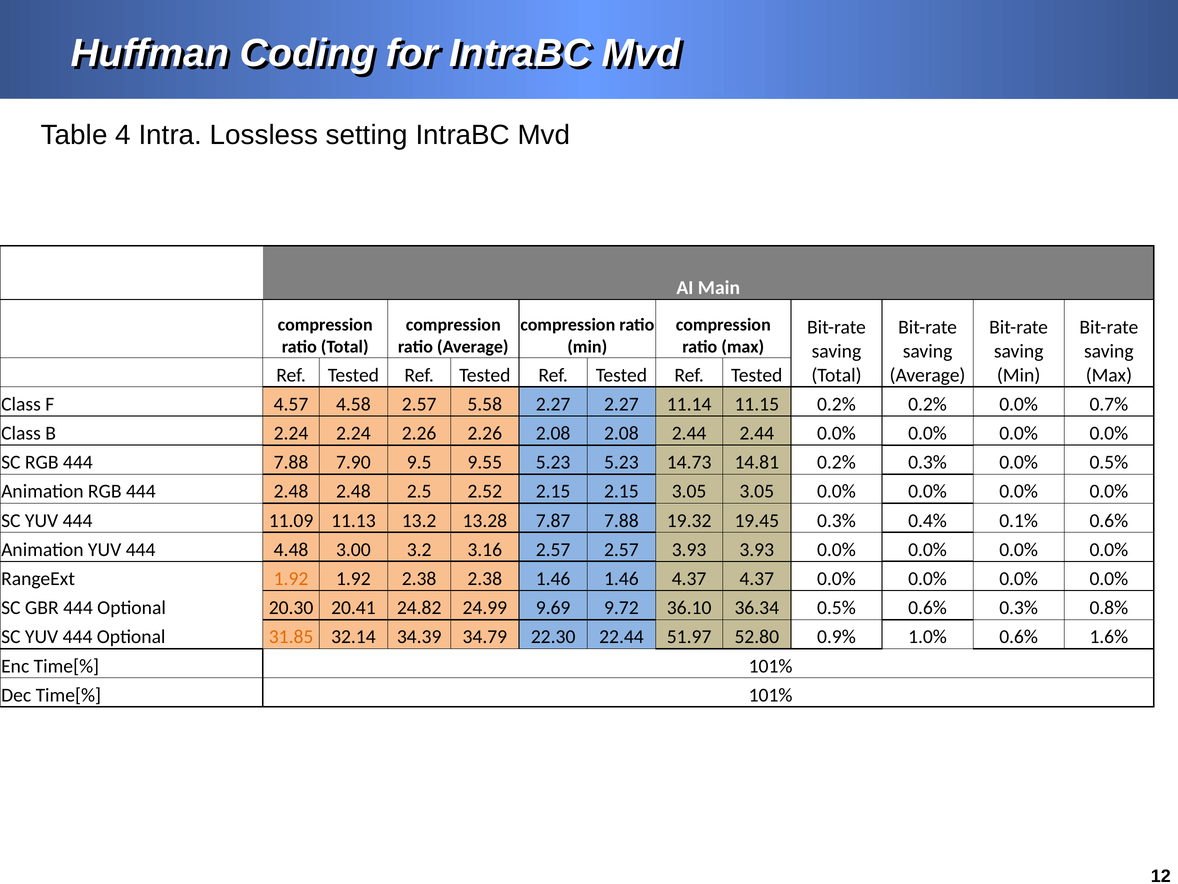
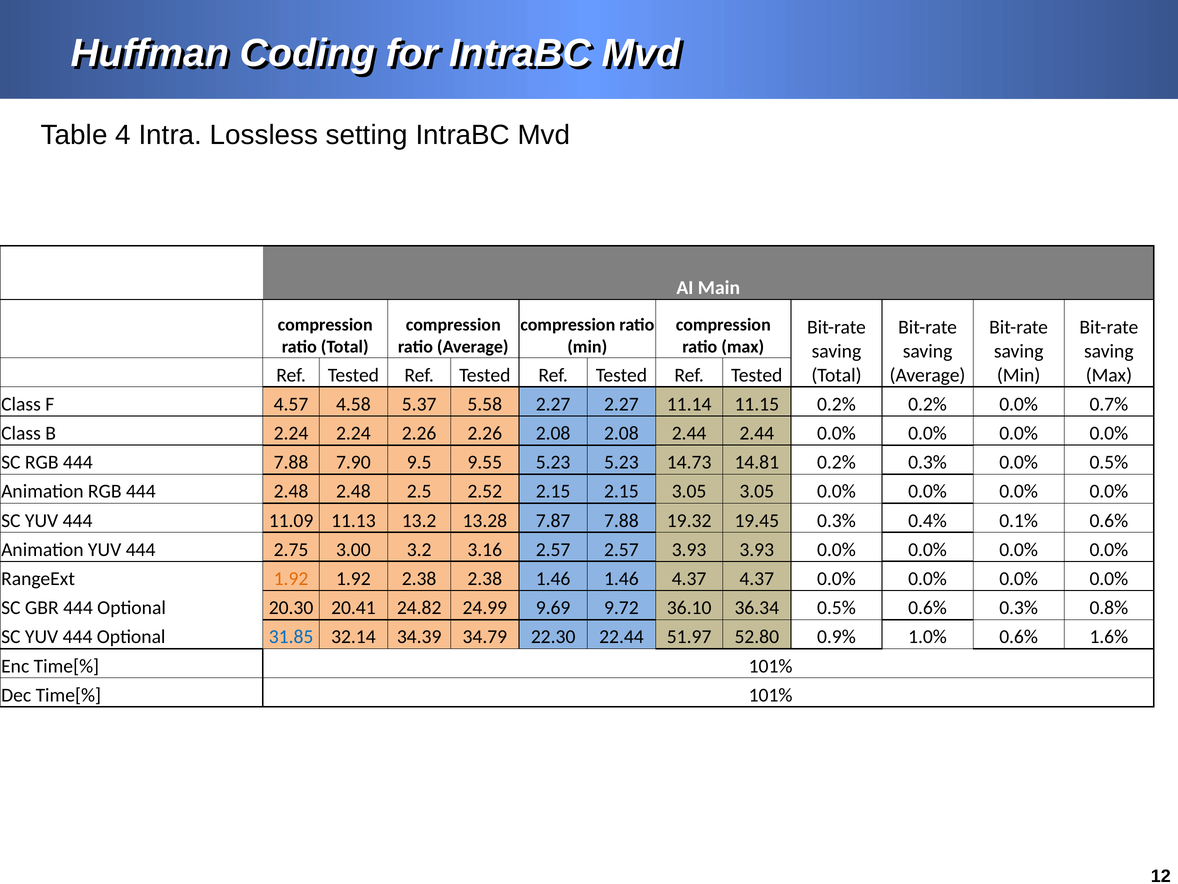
4.58 2.57: 2.57 -> 5.37
4.48: 4.48 -> 2.75
31.85 colour: orange -> blue
